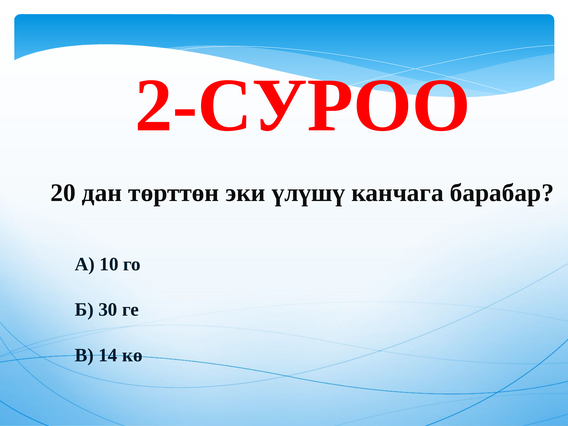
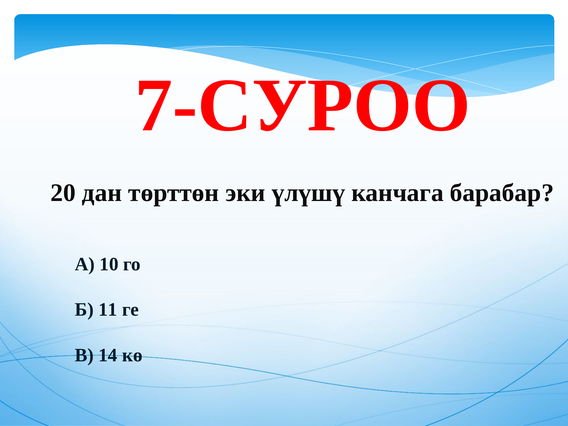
2-СУРОО: 2-СУРОО -> 7-СУРОО
30: 30 -> 11
